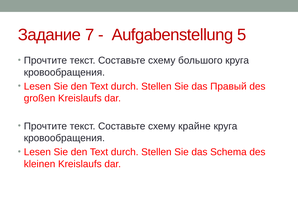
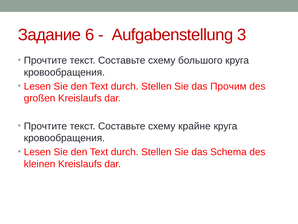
7: 7 -> 6
5: 5 -> 3
Правый: Правый -> Прочим
